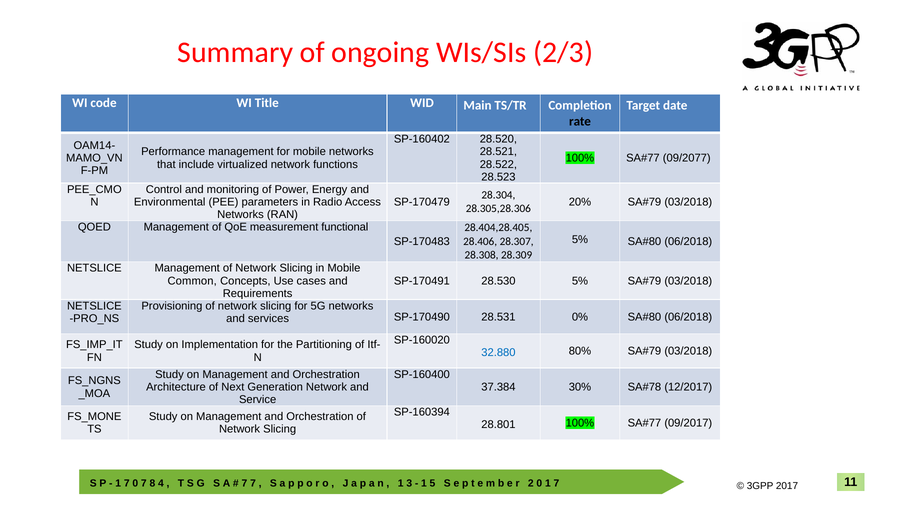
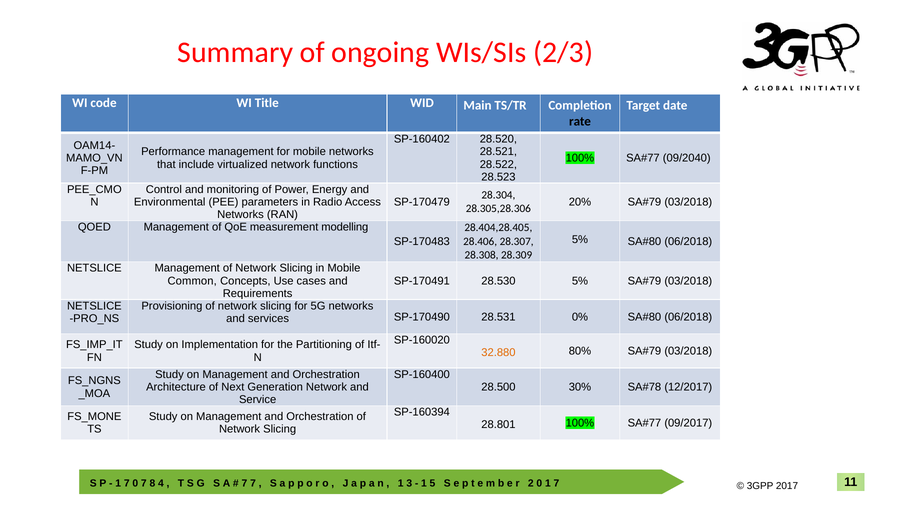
09/2077: 09/2077 -> 09/2040
functional: functional -> modelling
32.880 colour: blue -> orange
37.384: 37.384 -> 28.500
